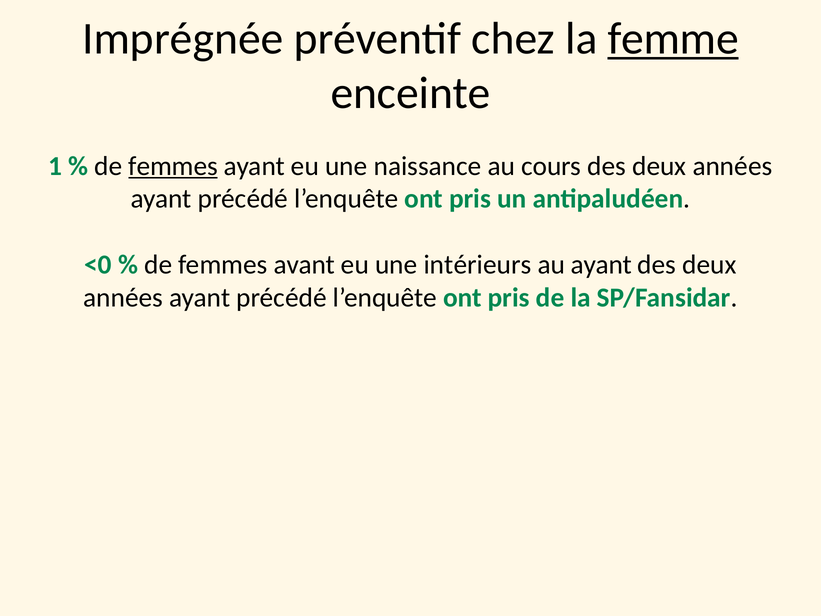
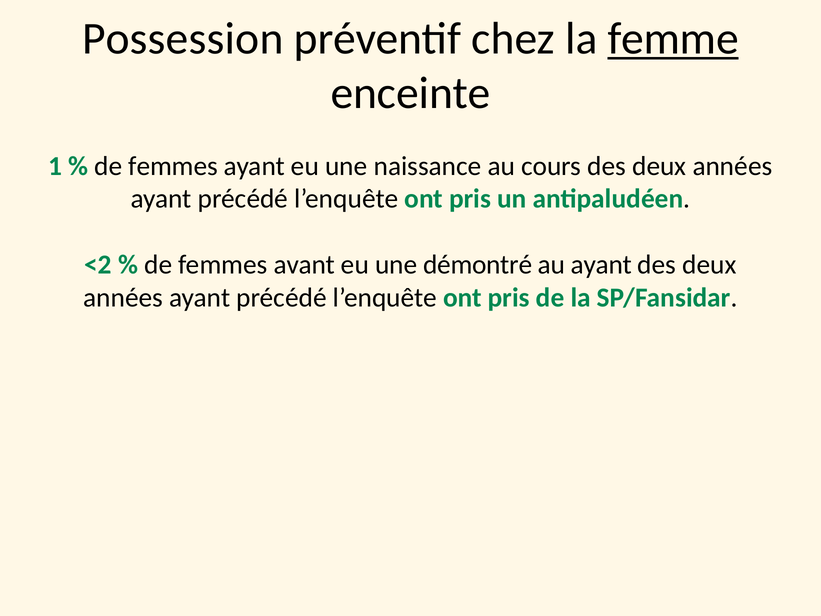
Imprégnée: Imprégnée -> Possession
femmes at (173, 166) underline: present -> none
<0: <0 -> <2
intérieurs: intérieurs -> démontré
